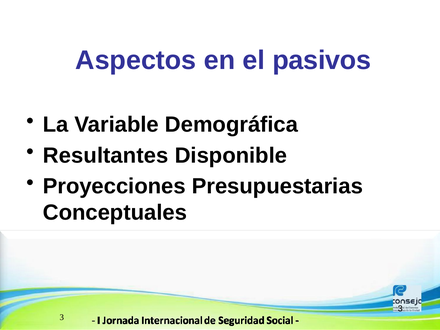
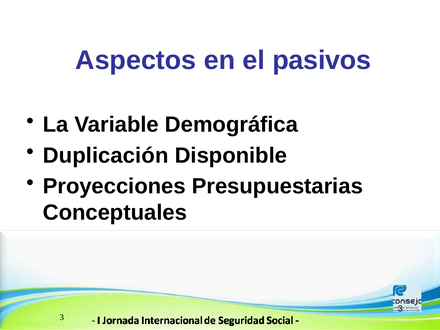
Resultantes: Resultantes -> Duplicación
